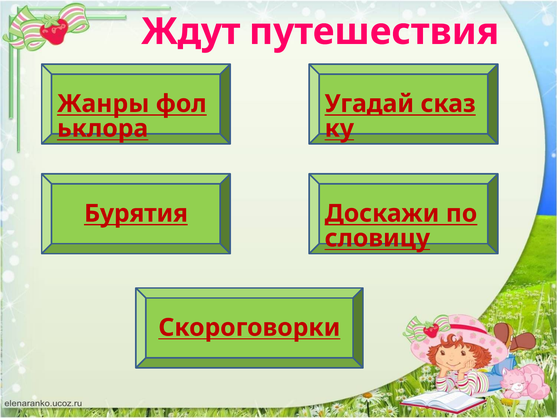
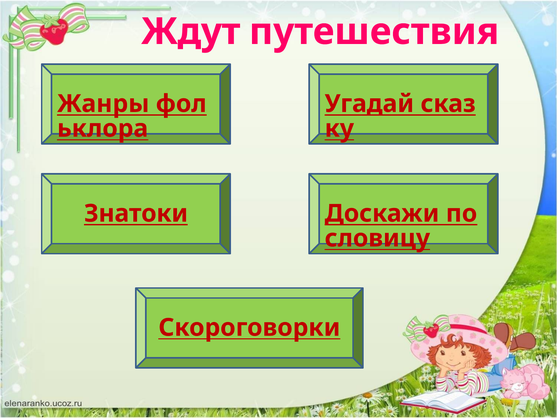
Бурятия: Бурятия -> Знатоки
